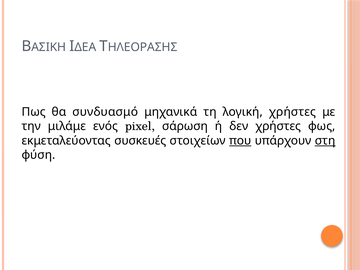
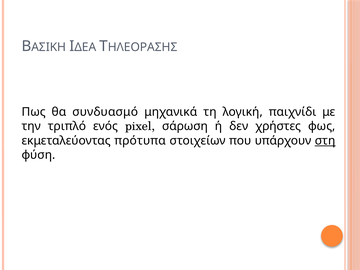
λογική χρήστες: χρήστες -> παιχνίδι
μιλάμε: μιλάμε -> τριπλό
συσκευές: συσκευές -> πρότυπα
που underline: present -> none
